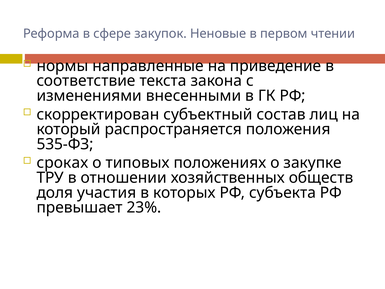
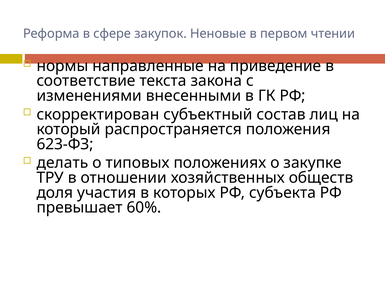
535-ФЗ: 535-ФЗ -> 623-ФЗ
сроках: сроках -> делать
23%: 23% -> 60%
